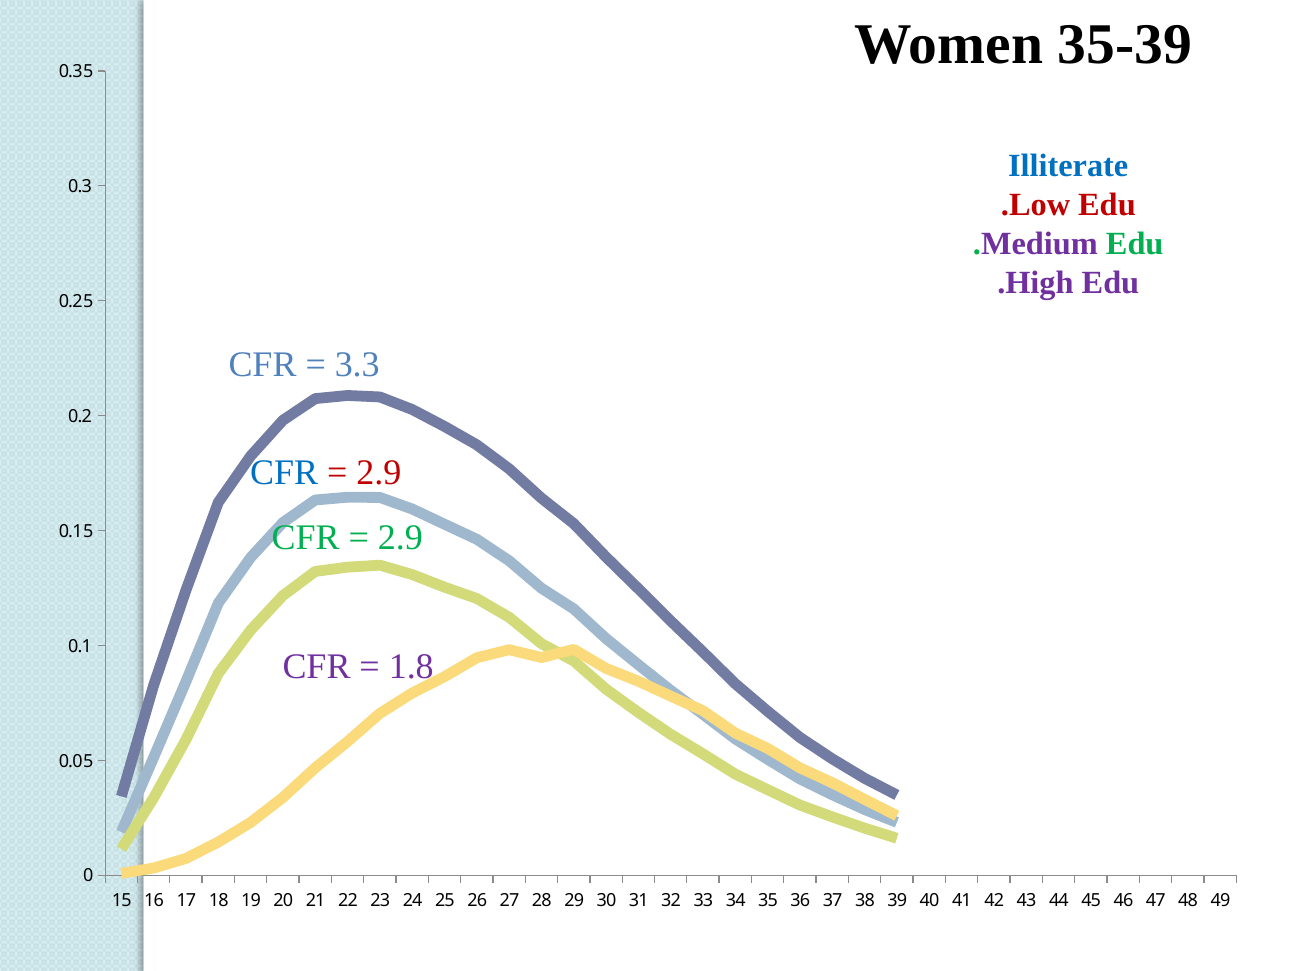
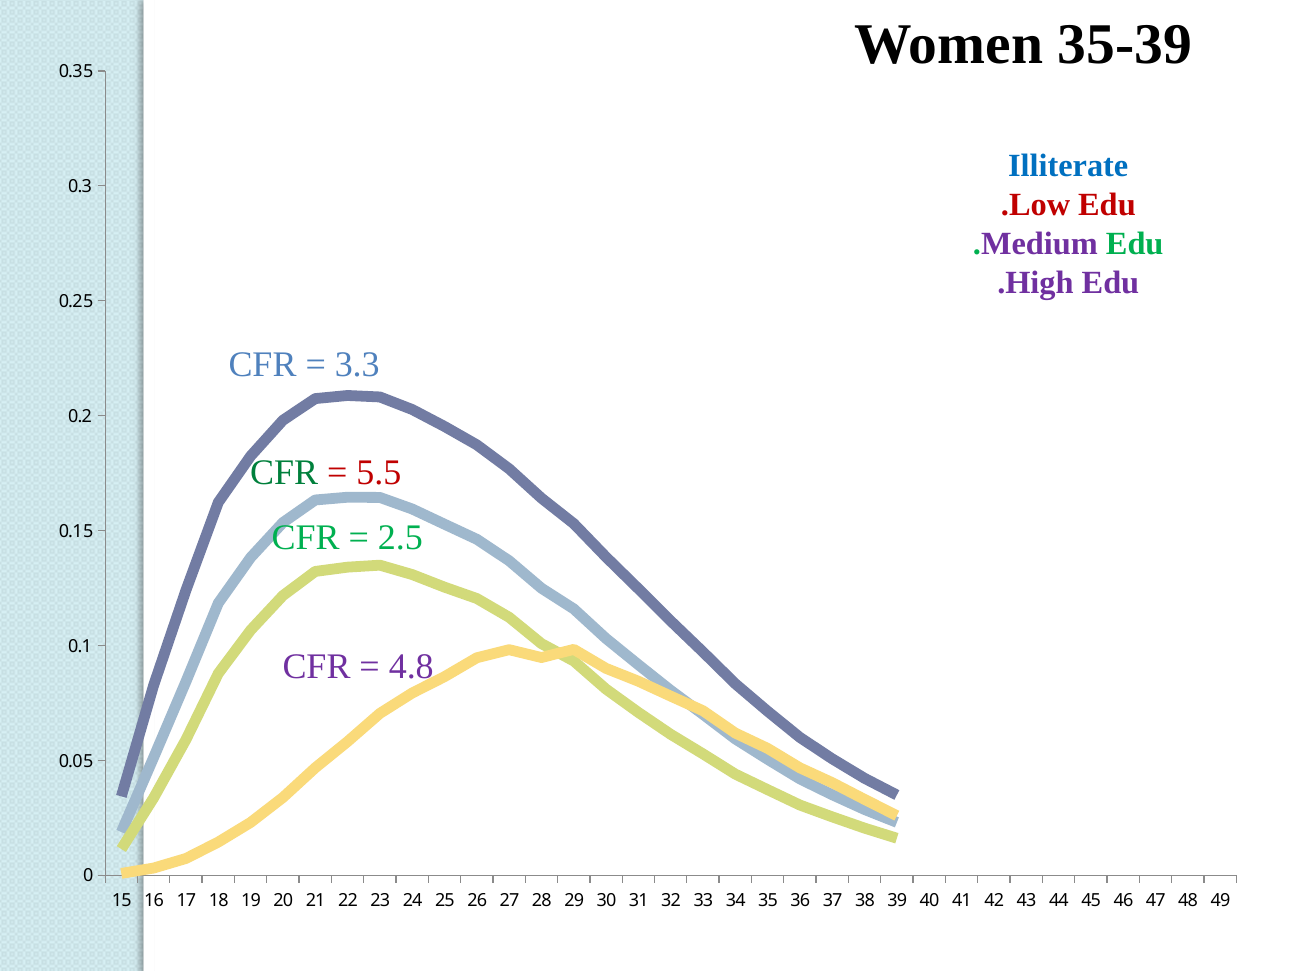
CFR at (284, 473) colour: blue -> green
2.9 at (379, 473): 2.9 -> 5.5
2.9 at (400, 538): 2.9 -> 2.5
1.8: 1.8 -> 4.8
